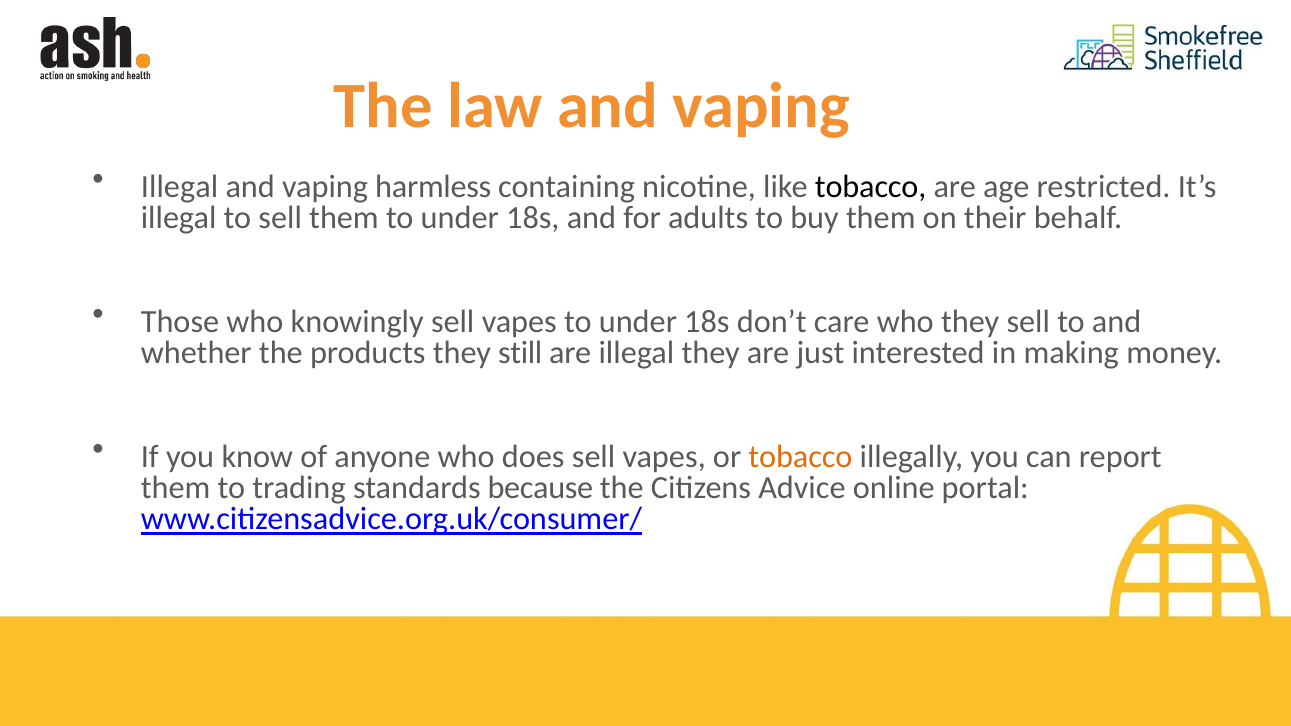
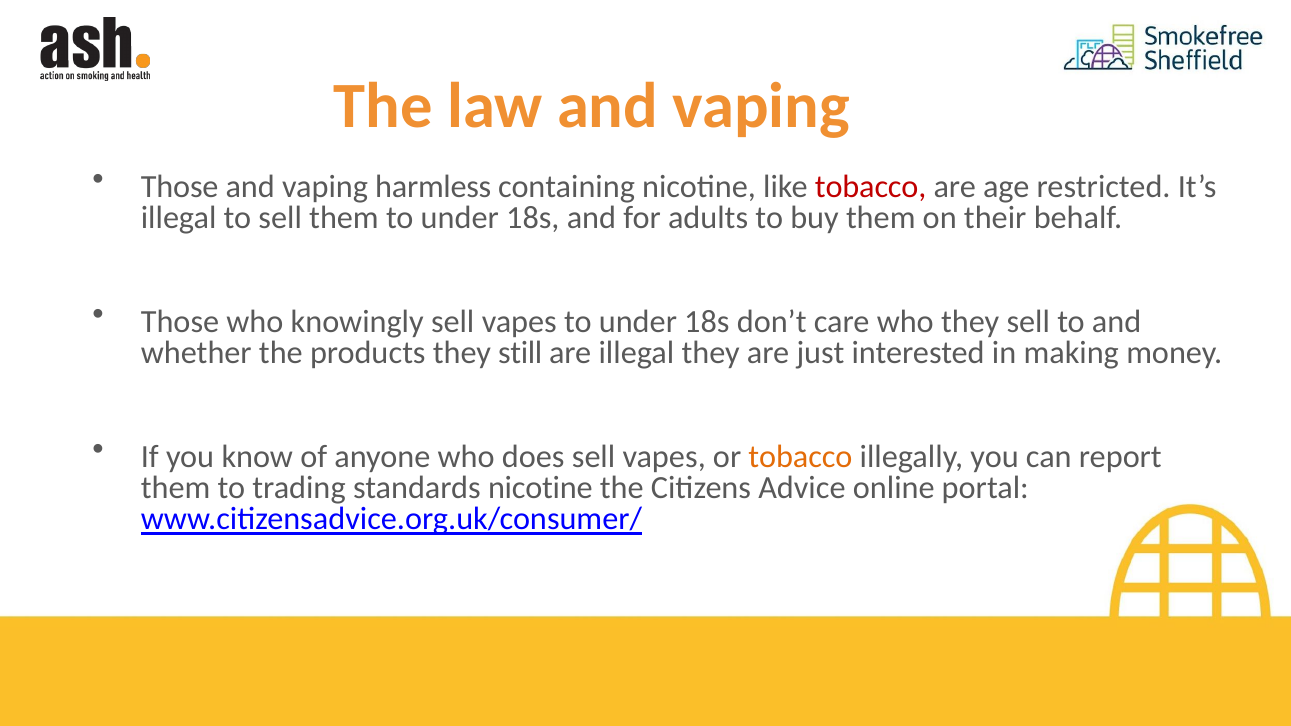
Illegal at (180, 187): Illegal -> Those
tobacco at (871, 187) colour: black -> red
standards because: because -> nicotine
